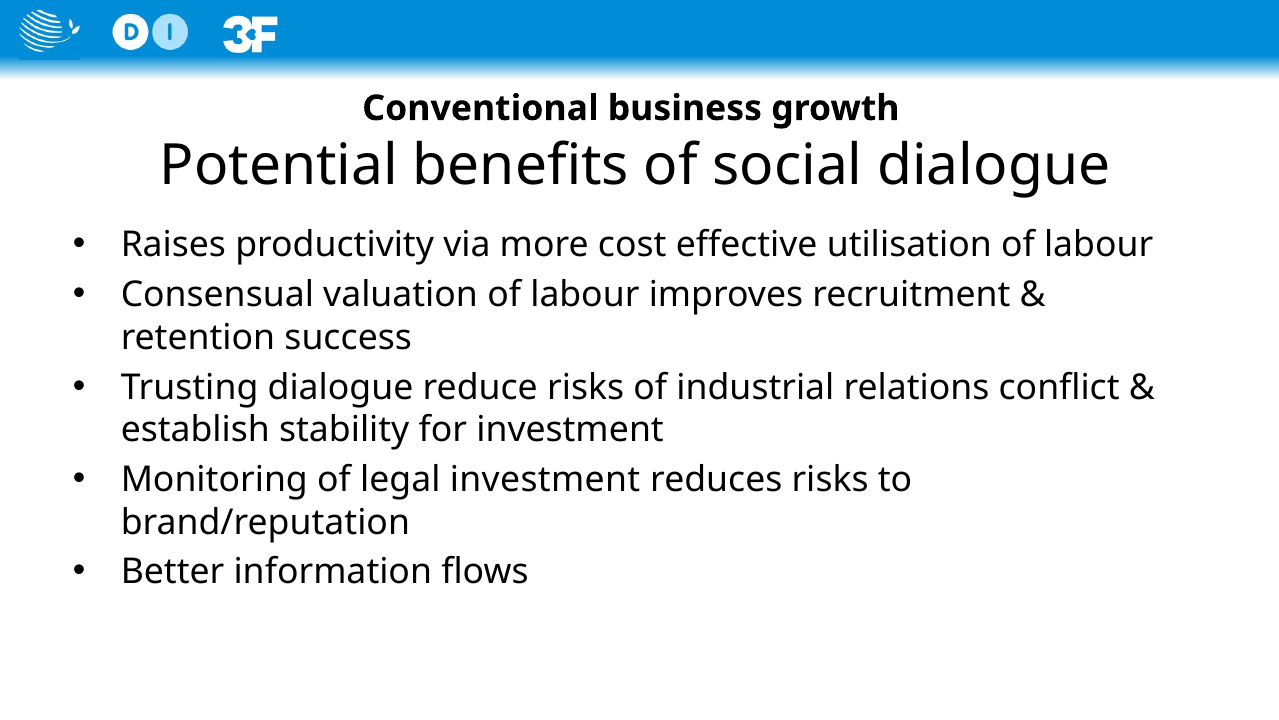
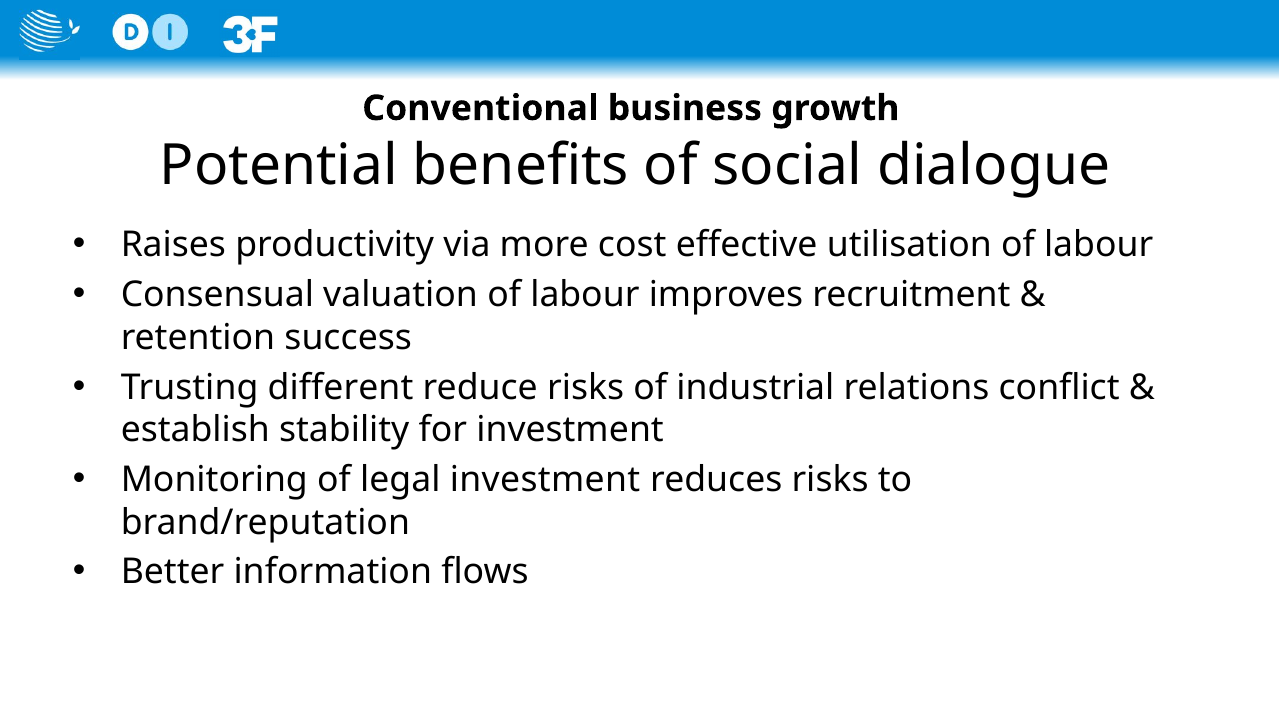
Trusting dialogue: dialogue -> different
